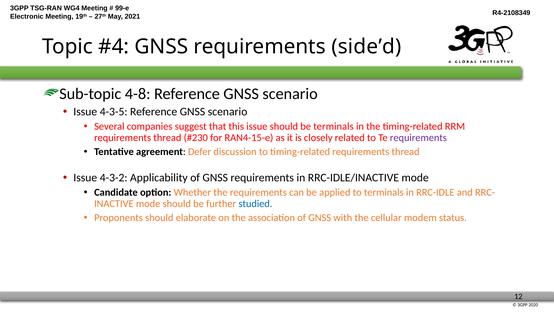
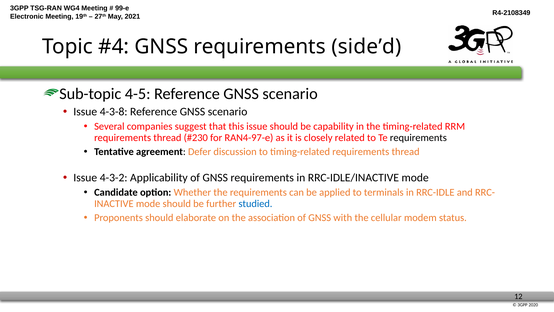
4-8: 4-8 -> 4-5
4-3-5: 4-3-5 -> 4-3-8
be terminals: terminals -> capability
RAN4-15-e: RAN4-15-e -> RAN4-97-e
requirements at (418, 137) colour: purple -> black
